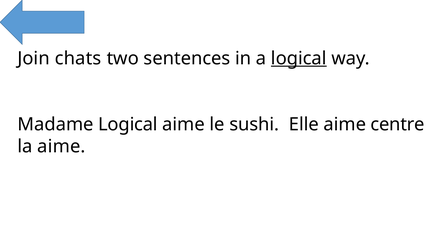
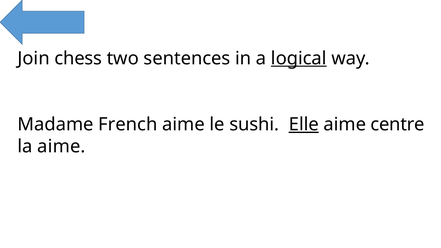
chats: chats -> chess
Madame Logical: Logical -> French
Elle underline: none -> present
